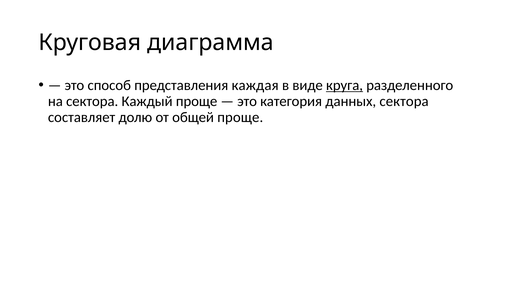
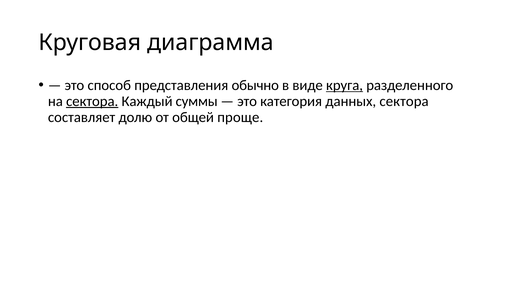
каждая: каждая -> обычно
сектора at (92, 101) underline: none -> present
Каждый проще: проще -> суммы
